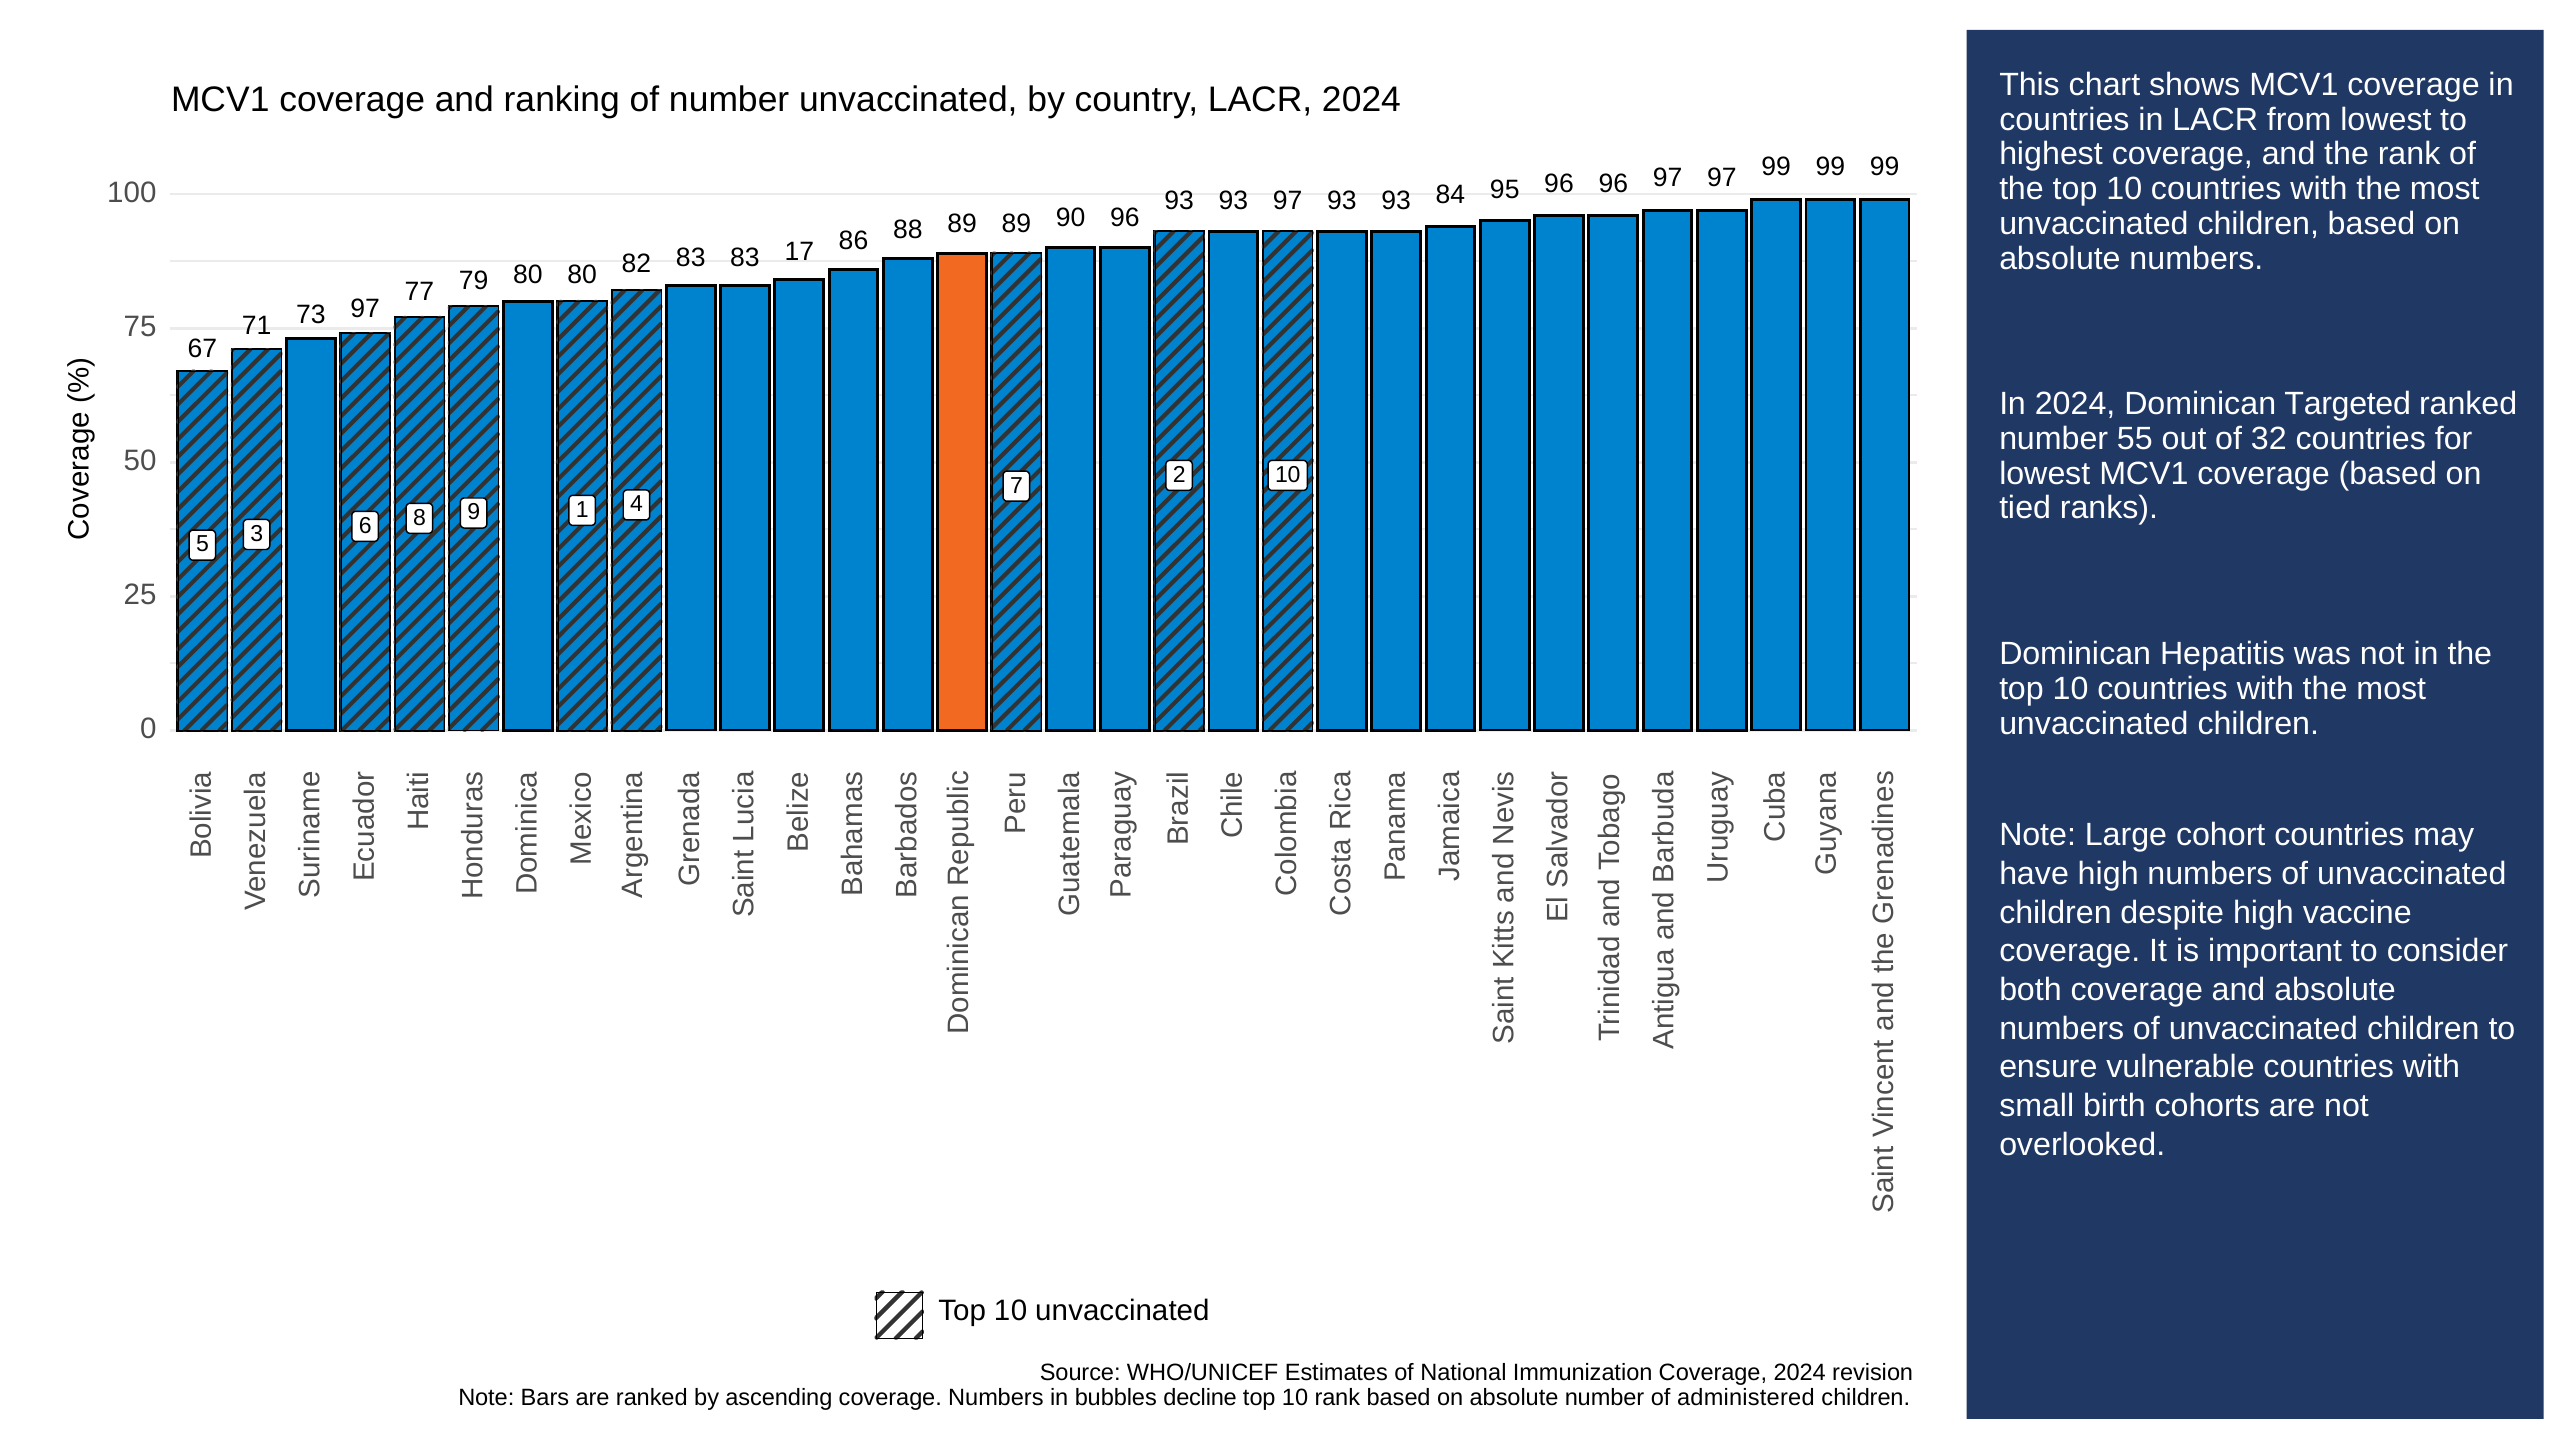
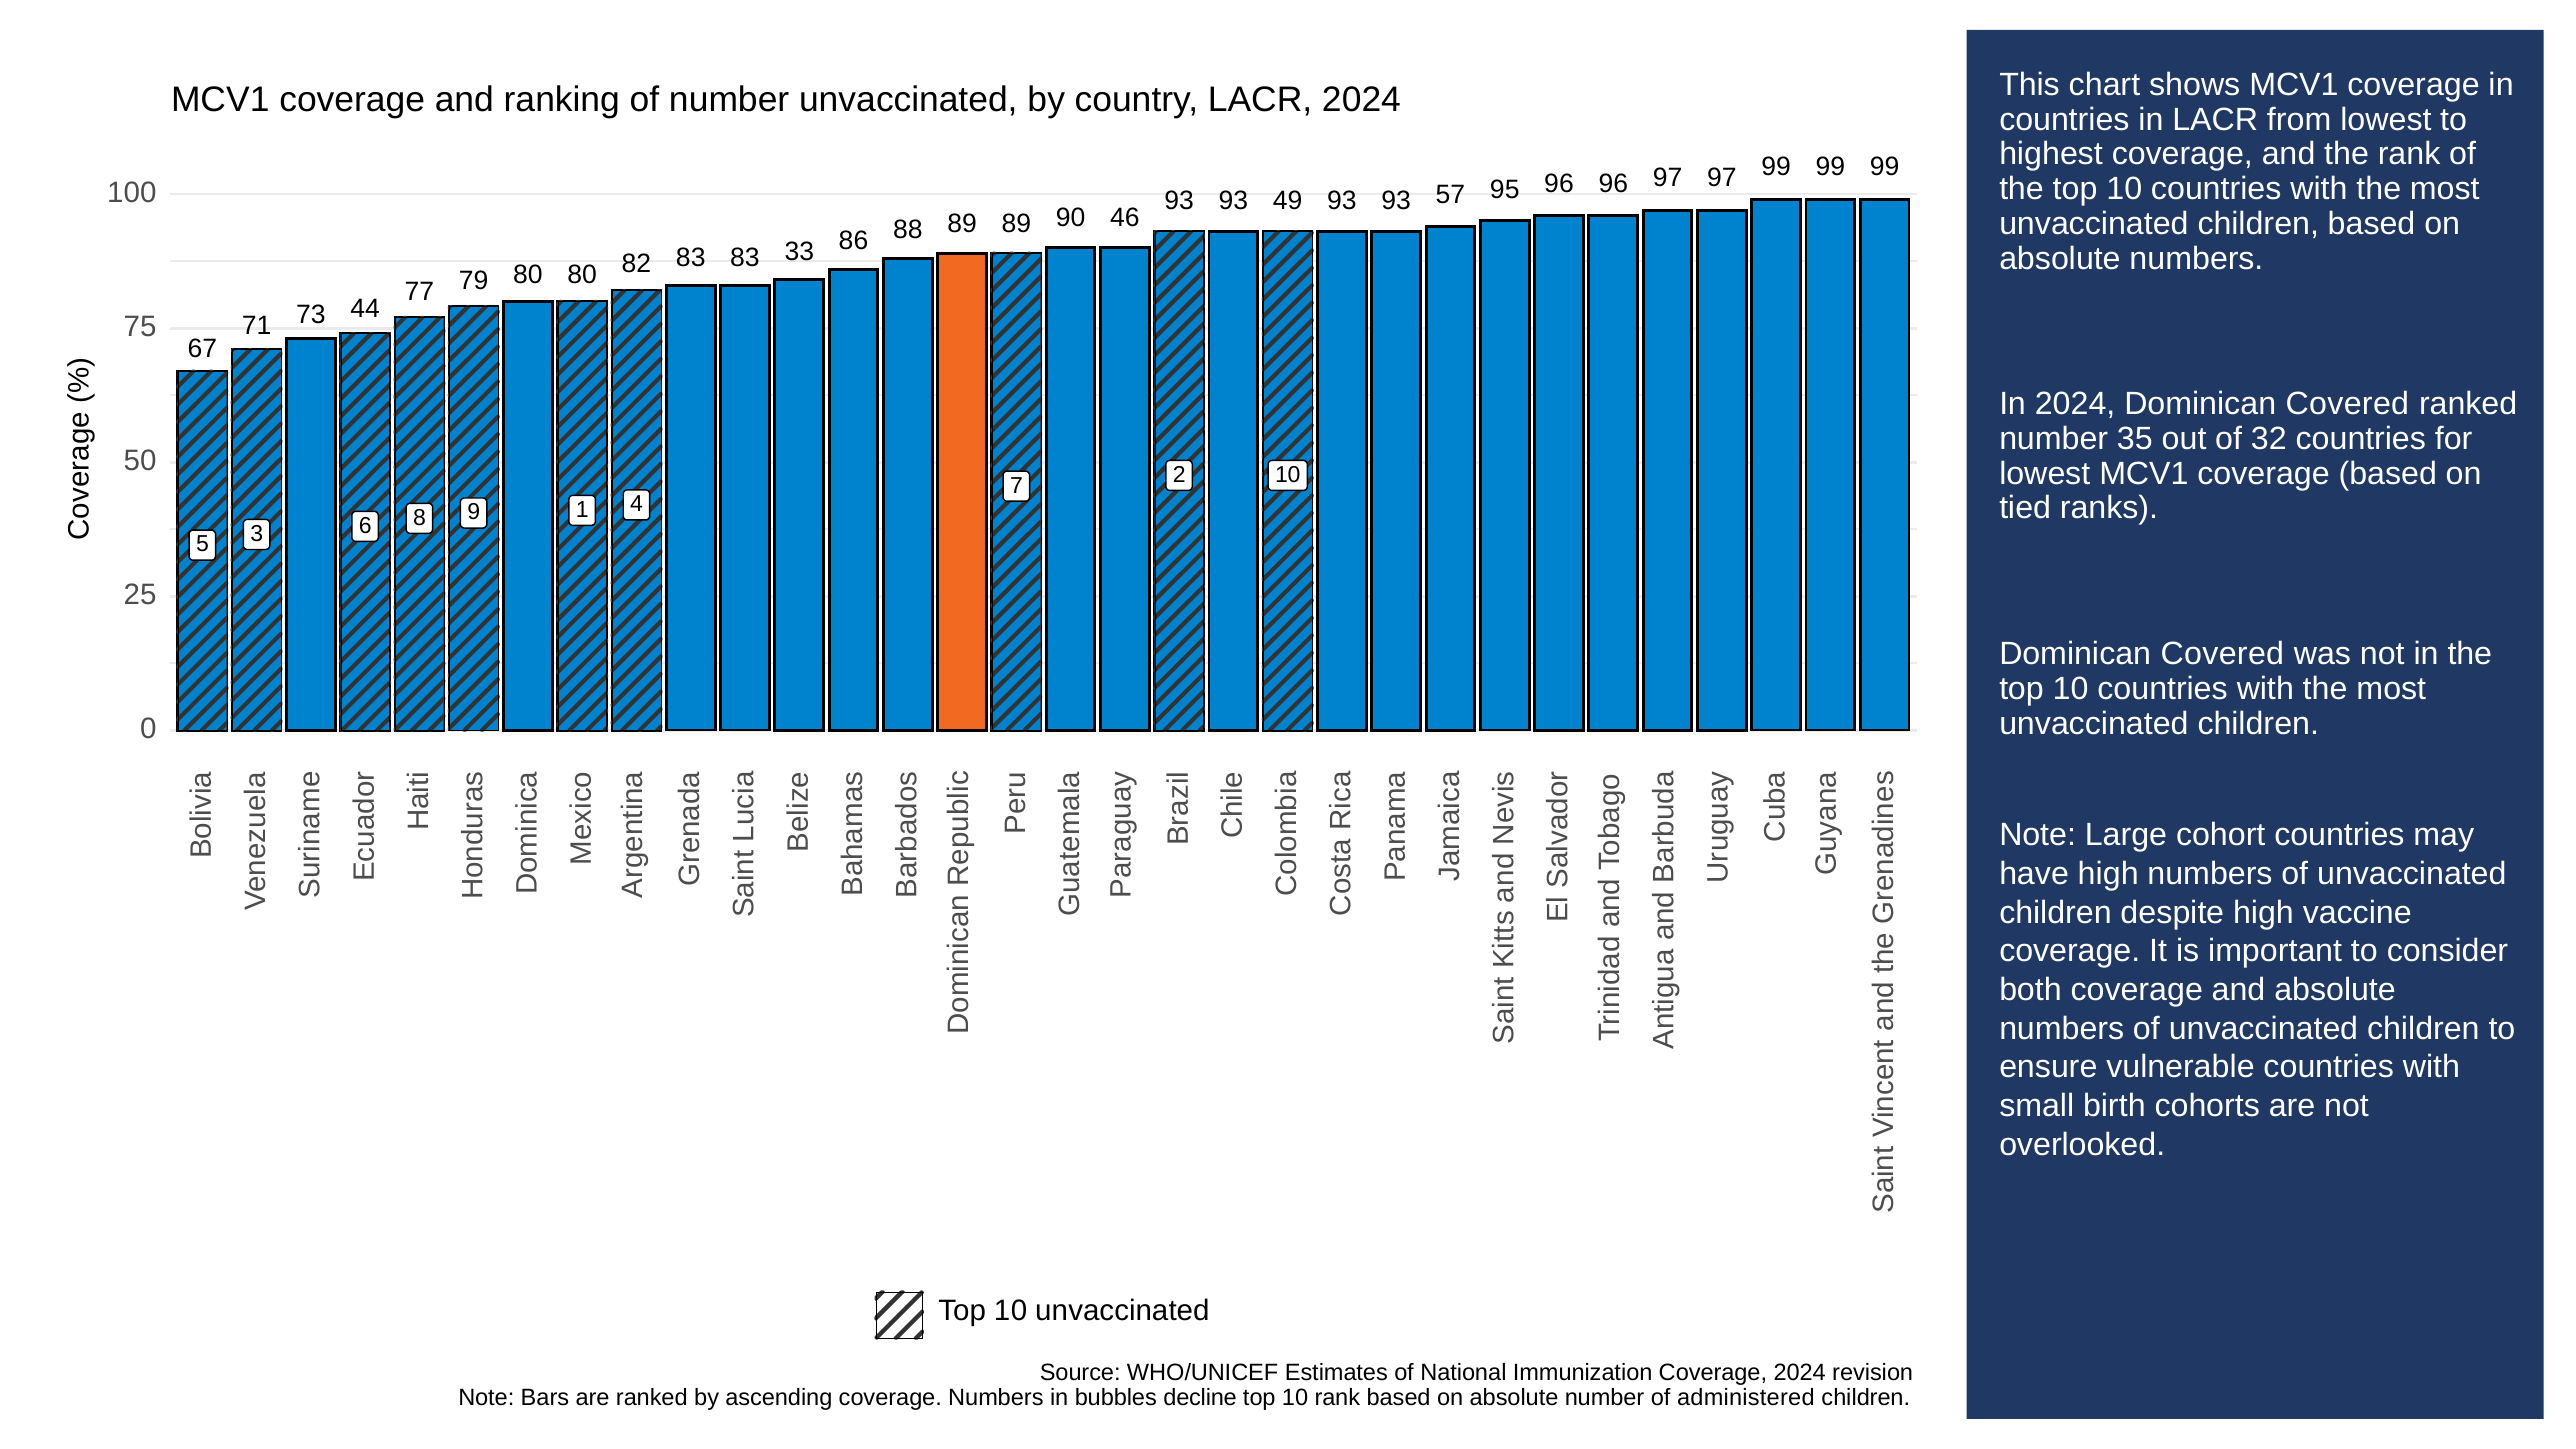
93 97: 97 -> 49
84: 84 -> 57
90 96: 96 -> 46
17: 17 -> 33
73 97: 97 -> 44
2024 Dominican Targeted: Targeted -> Covered
55: 55 -> 35
Hepatitis at (2223, 654): Hepatitis -> Covered
